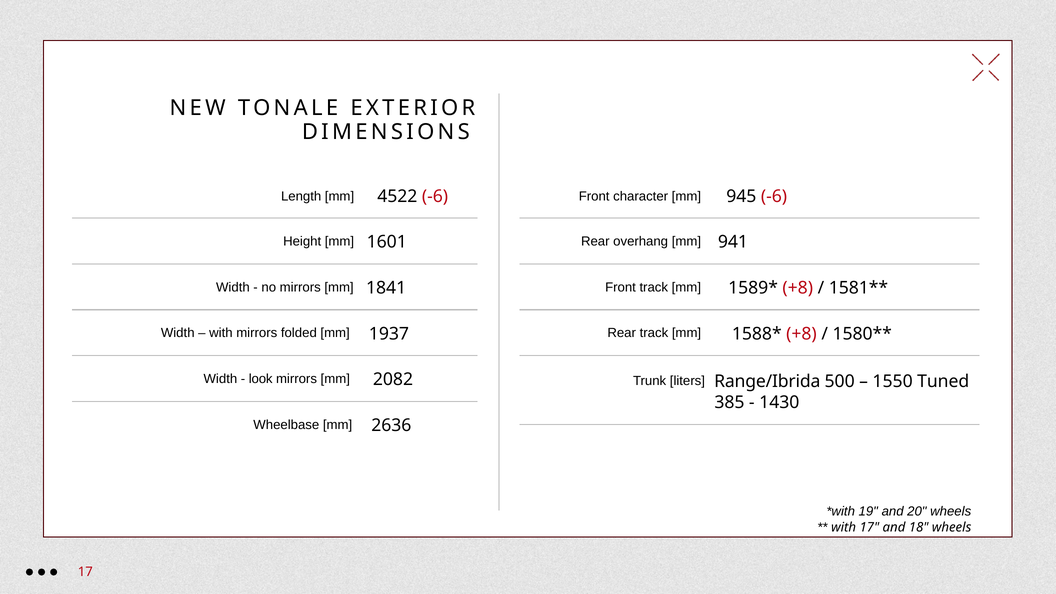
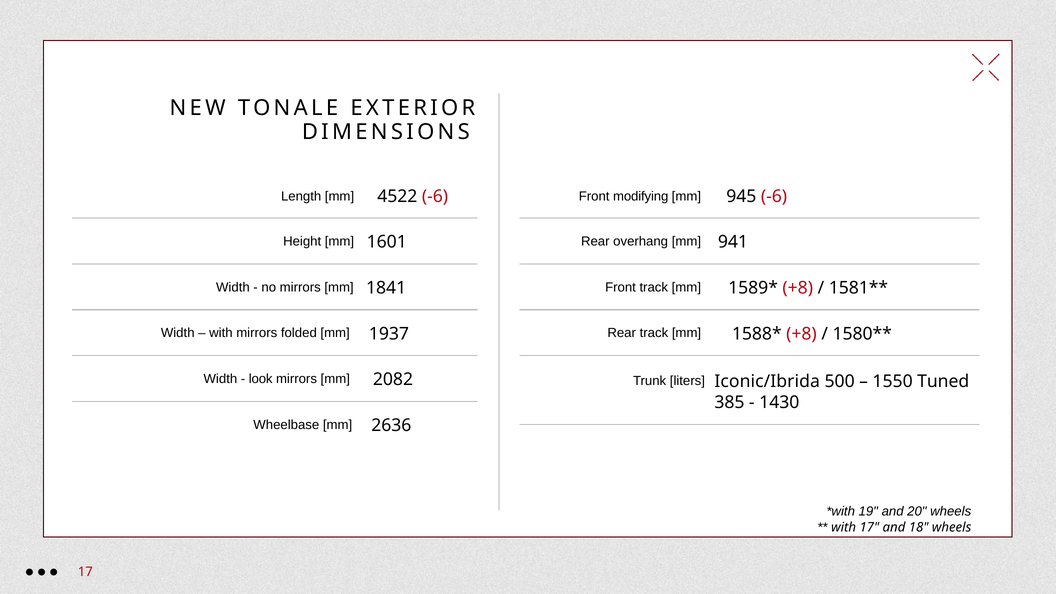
character: character -> modifying
Range/Ibrida: Range/Ibrida -> Iconic/Ibrida
